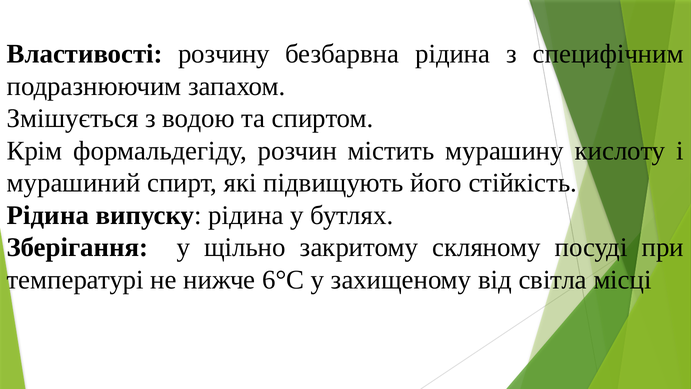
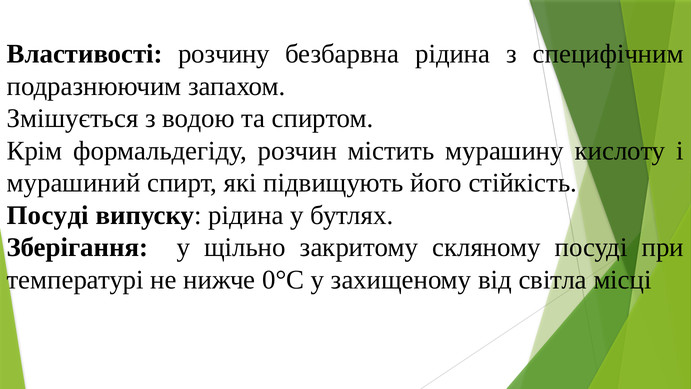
Рідина at (48, 215): Рідина -> Посуді
6°С: 6°С -> 0°С
